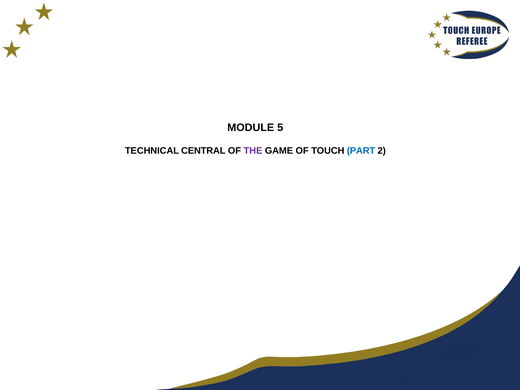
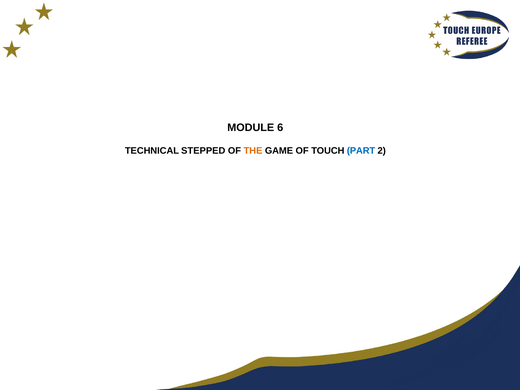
5: 5 -> 6
CENTRAL: CENTRAL -> STEPPED
THE colour: purple -> orange
